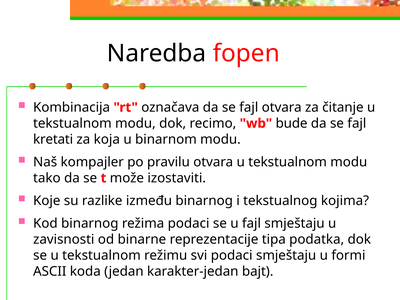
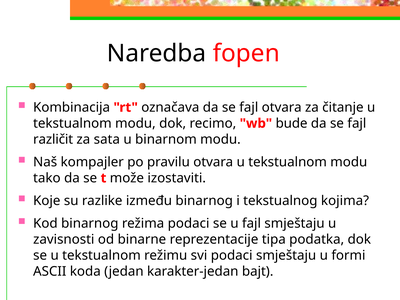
kretati: kretati -> različit
koja: koja -> sata
